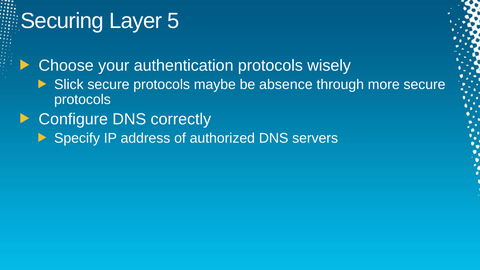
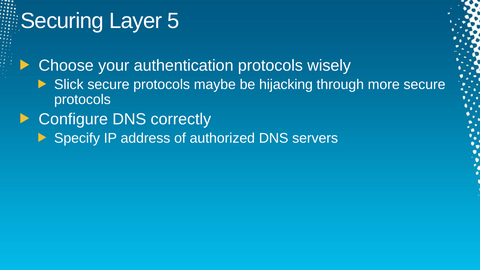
absence: absence -> hijacking
